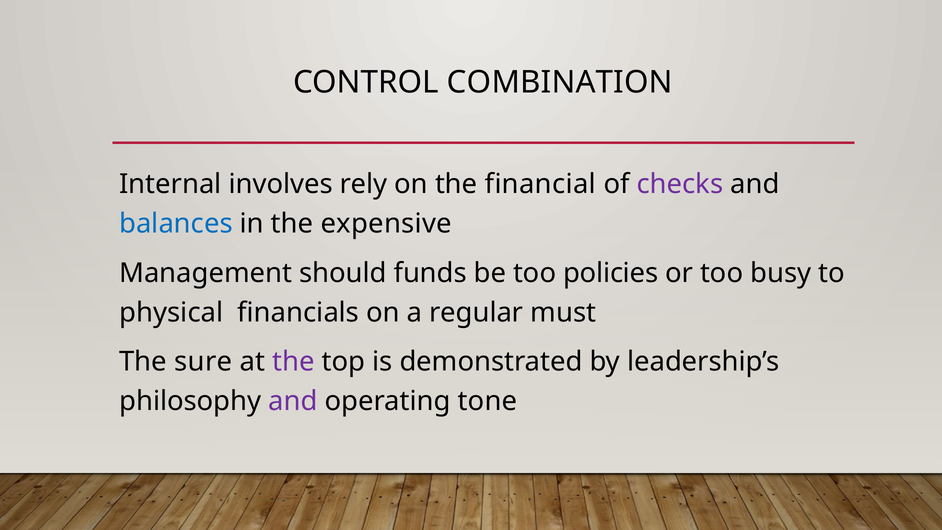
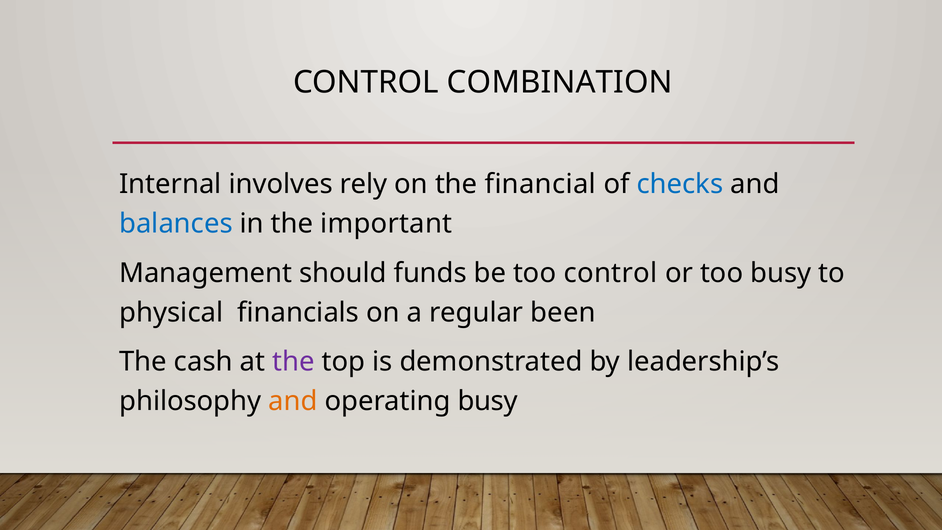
checks colour: purple -> blue
expensive: expensive -> important
too policies: policies -> control
must: must -> been
sure: sure -> cash
and at (293, 401) colour: purple -> orange
operating tone: tone -> busy
